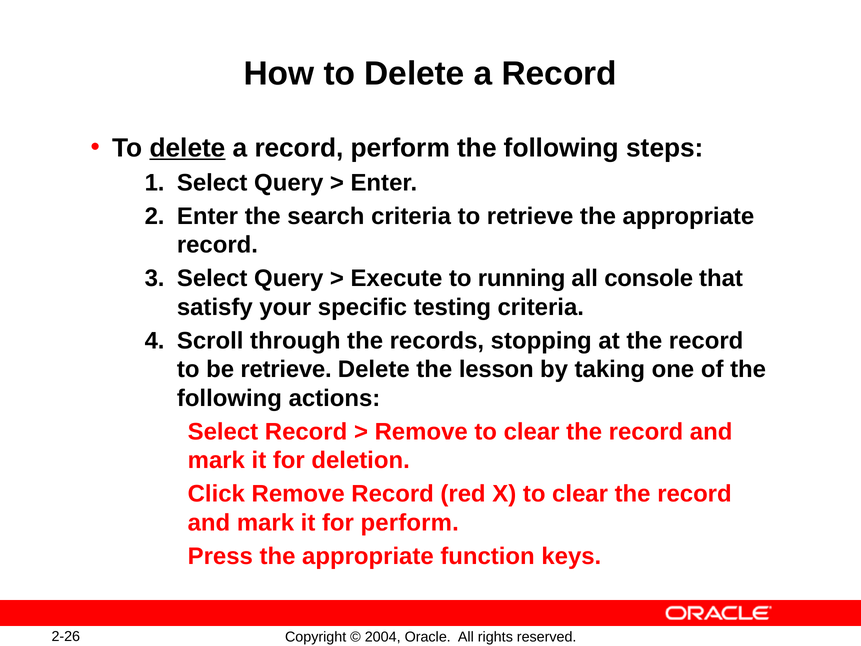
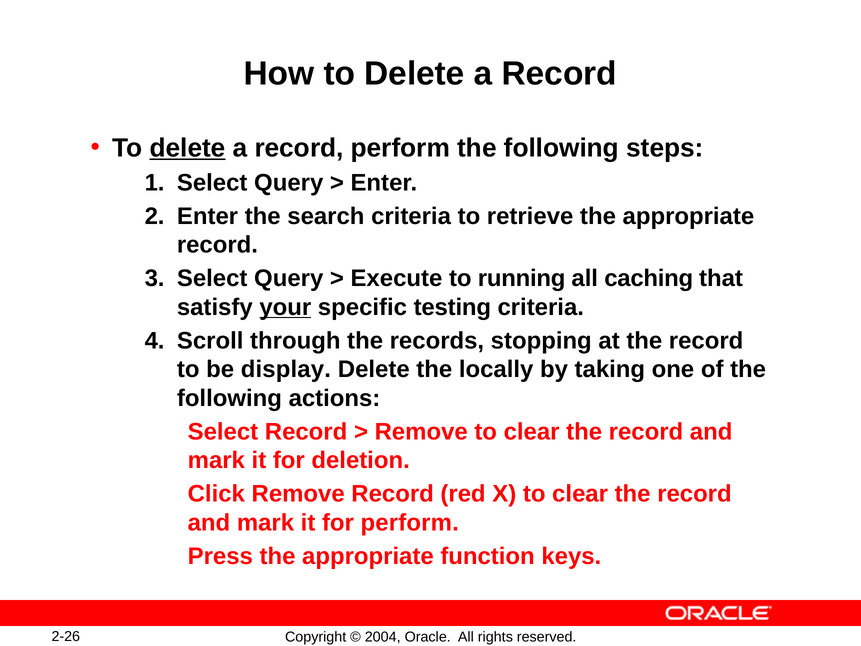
console: console -> caching
your underline: none -> present
be retrieve: retrieve -> display
lesson: lesson -> locally
